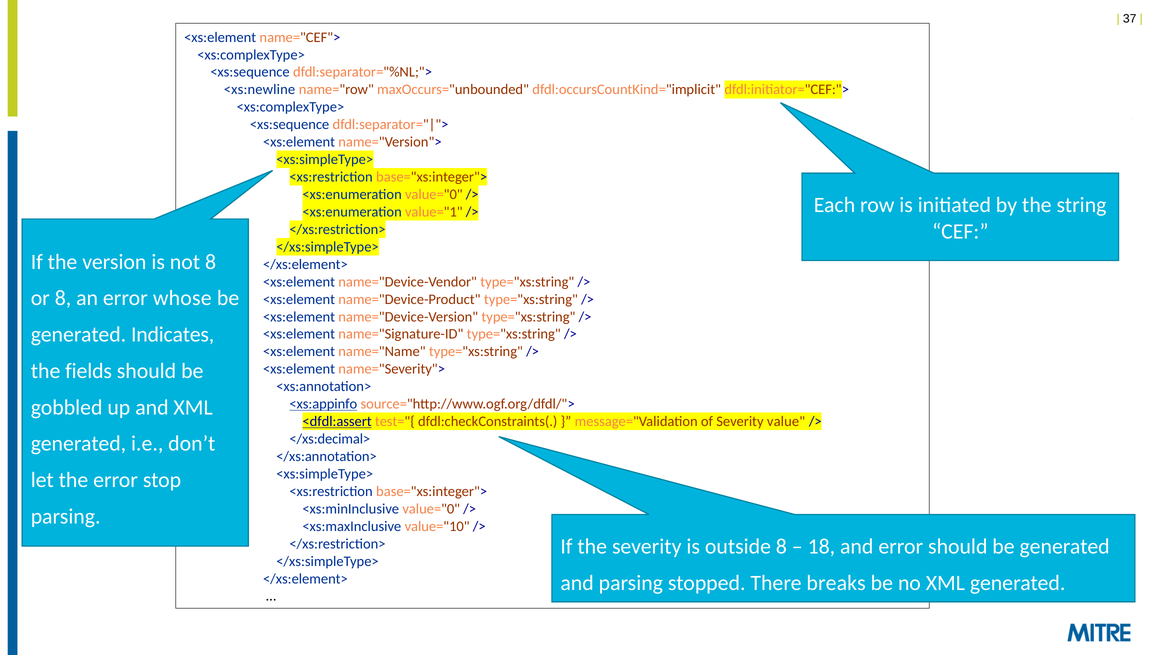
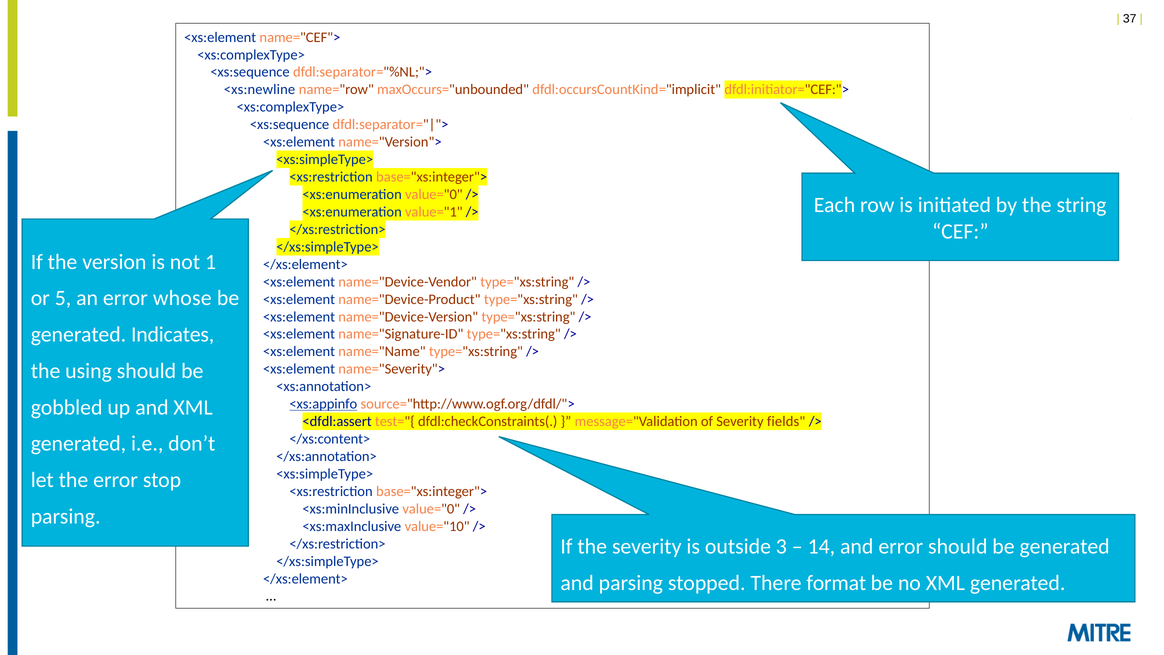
not 8: 8 -> 1
or 8: 8 -> 5
fields: fields -> using
<dfdl:assert underline: present -> none
value: value -> fields
</xs:decimal>: </xs:decimal> -> </xs:content>
outside 8: 8 -> 3
18: 18 -> 14
breaks: breaks -> format
